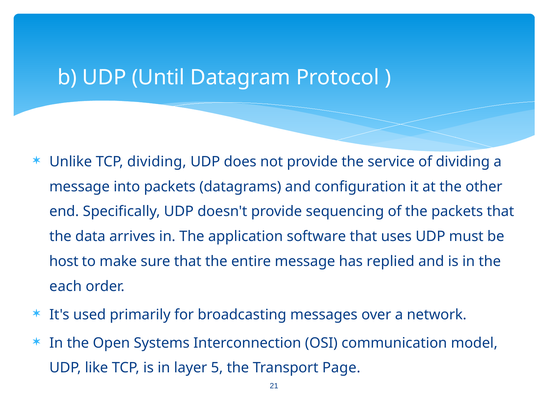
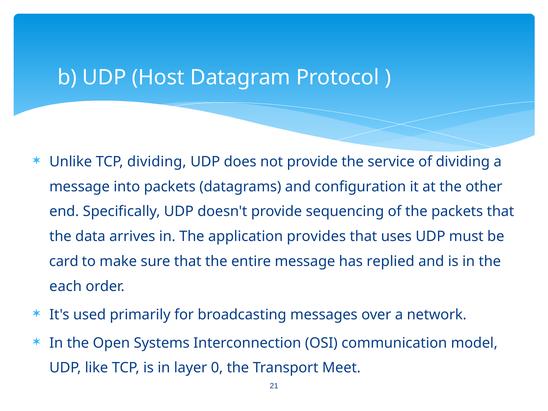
Until: Until -> Host
software: software -> provides
host: host -> card
5: 5 -> 0
Page: Page -> Meet
